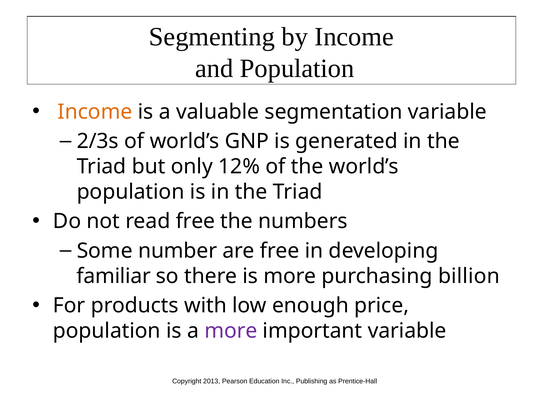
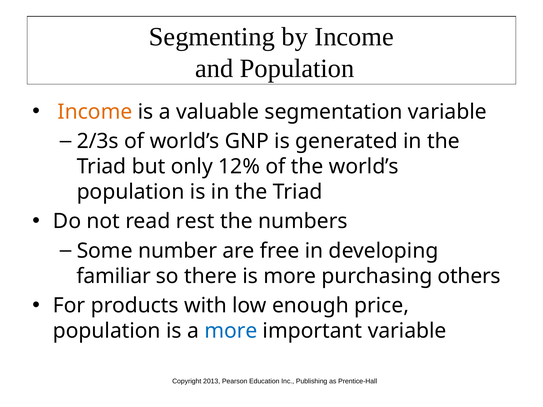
read free: free -> rest
billion: billion -> others
more at (231, 331) colour: purple -> blue
